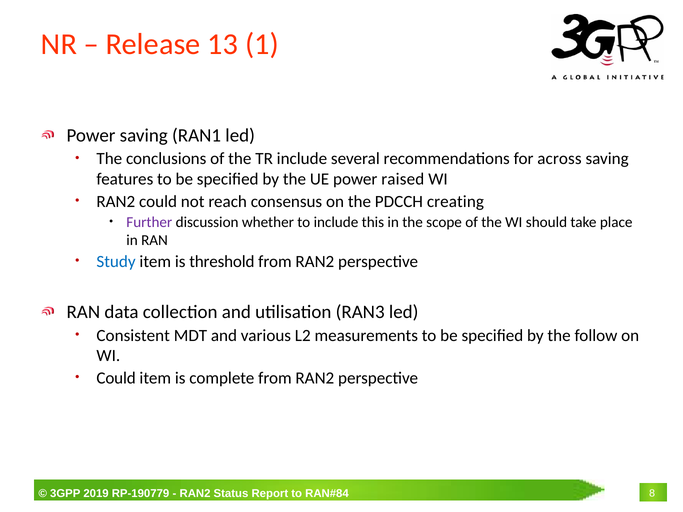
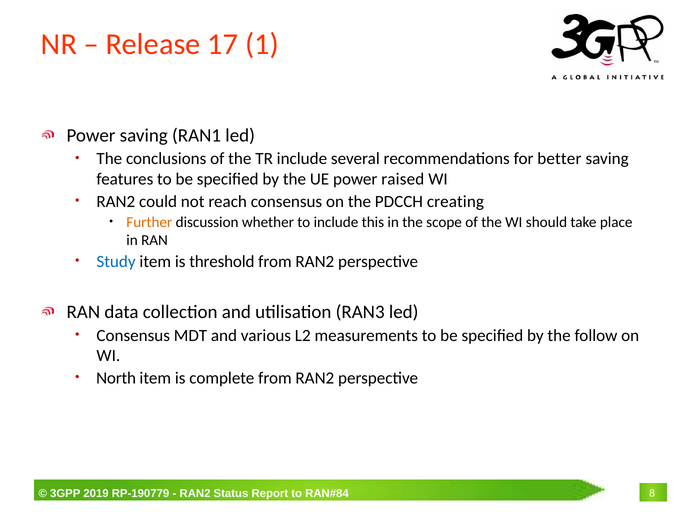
13: 13 -> 17
across: across -> better
Further colour: purple -> orange
Consistent at (133, 336): Consistent -> Consensus
Could at (116, 378): Could -> North
